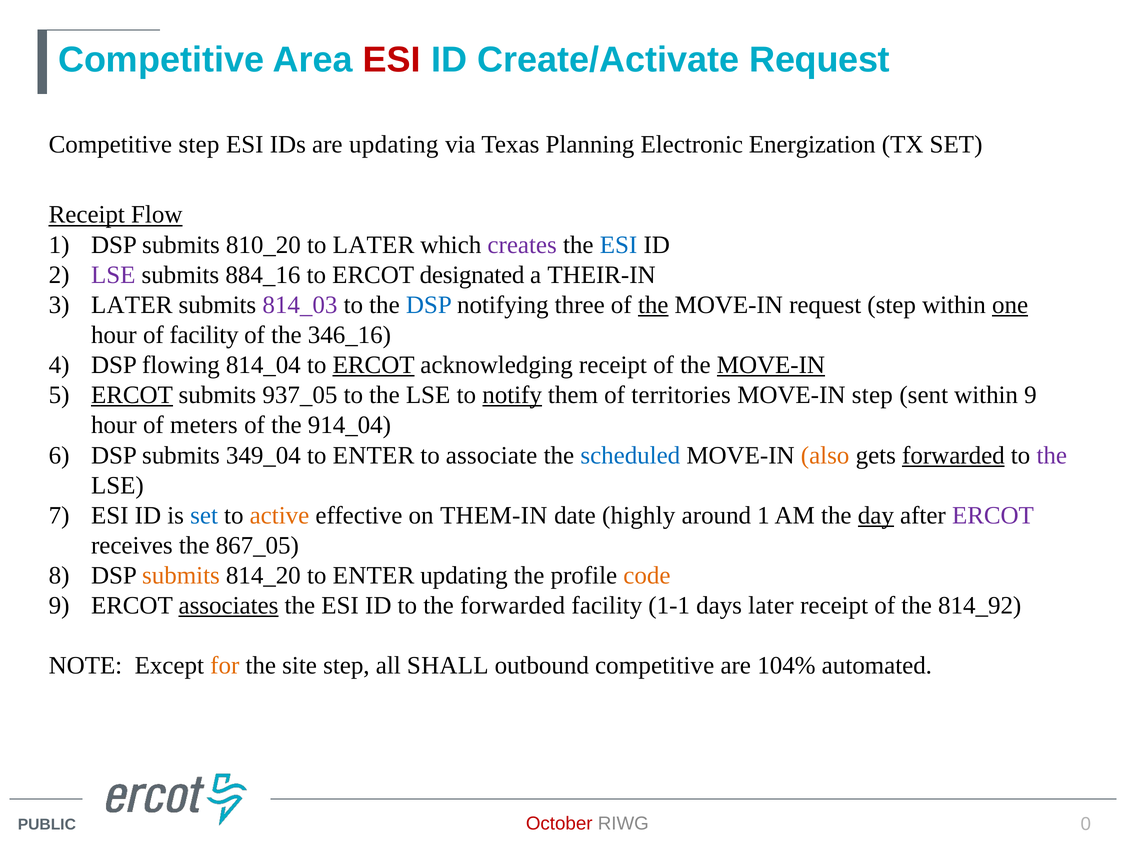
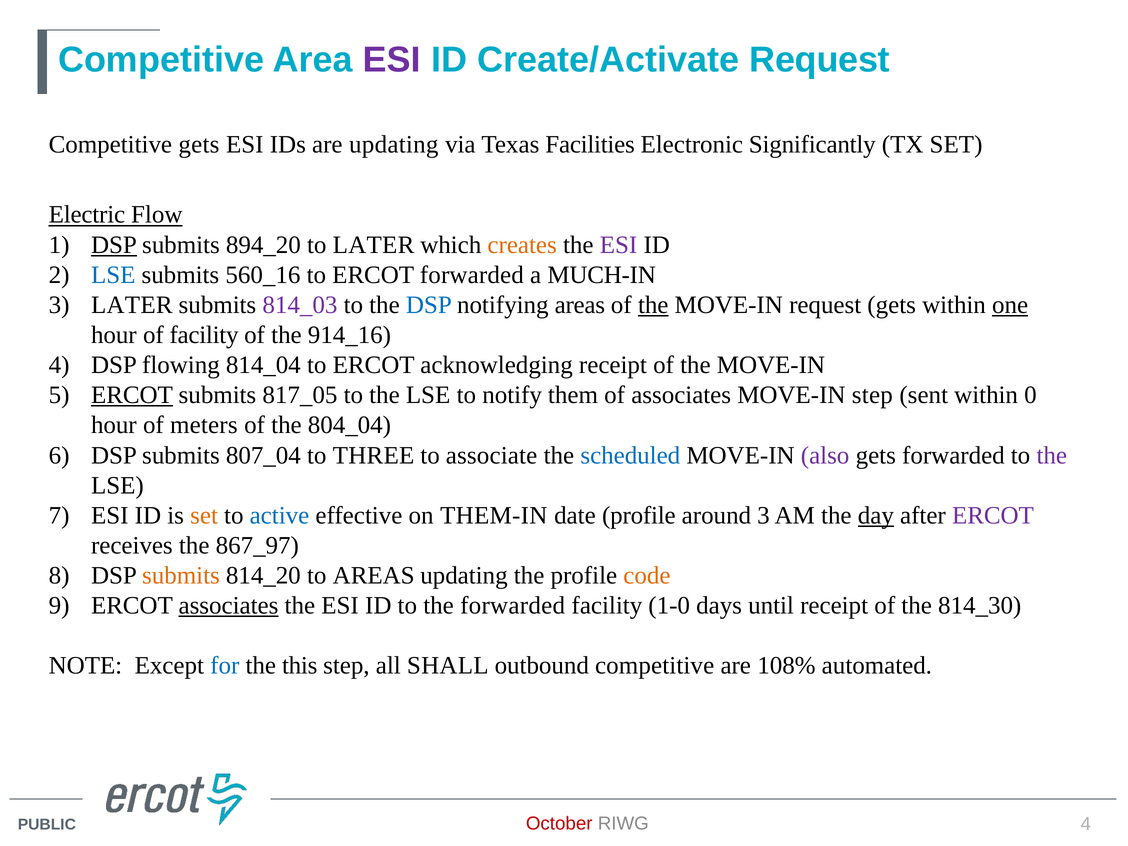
ESI at (392, 60) colour: red -> purple
Competitive step: step -> gets
Planning: Planning -> Facilities
Energization: Energization -> Significantly
Receipt at (87, 215): Receipt -> Electric
DSP at (114, 245) underline: none -> present
810_20: 810_20 -> 894_20
creates colour: purple -> orange
ESI at (619, 245) colour: blue -> purple
LSE at (113, 275) colour: purple -> blue
884_16: 884_16 -> 560_16
ERCOT designated: designated -> forwarded
THEIR-IN: THEIR-IN -> MUCH-IN
notifying three: three -> areas
request step: step -> gets
346_16: 346_16 -> 914_16
ERCOT at (374, 365) underline: present -> none
MOVE-IN at (771, 365) underline: present -> none
937_05: 937_05 -> 817_05
notify underline: present -> none
of territories: territories -> associates
within 9: 9 -> 0
914_04: 914_04 -> 804_04
349_04: 349_04 -> 807_04
ENTER at (374, 455): ENTER -> THREE
also colour: orange -> purple
forwarded at (953, 455) underline: present -> none
set at (204, 515) colour: blue -> orange
active colour: orange -> blue
date highly: highly -> profile
around 1: 1 -> 3
867_05: 867_05 -> 867_97
814_20 to ENTER: ENTER -> AREAS
1-1: 1-1 -> 1-0
days later: later -> until
814_92: 814_92 -> 814_30
for colour: orange -> blue
site: site -> this
104%: 104% -> 108%
RIWG 0: 0 -> 4
